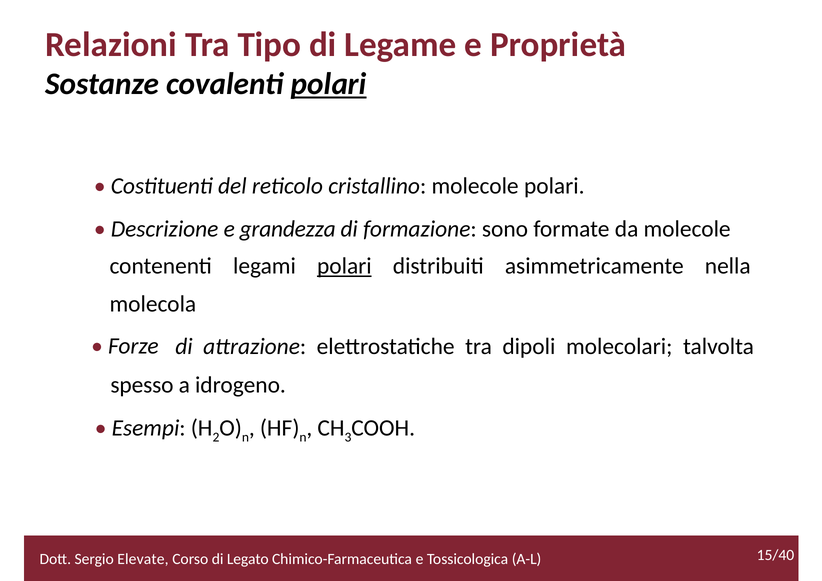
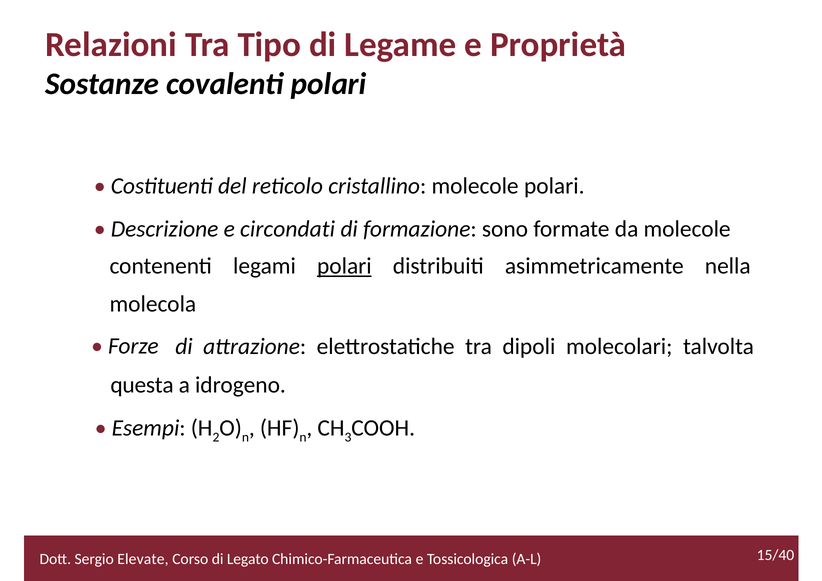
polari at (329, 84) underline: present -> none
grandezza: grandezza -> circondati
spesso: spesso -> questa
